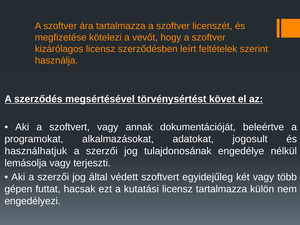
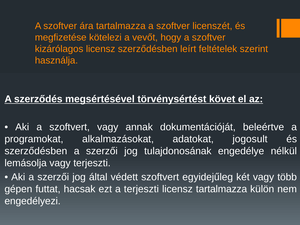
használhatjuk at (36, 151): használhatjuk -> szerződésben
a kutatási: kutatási -> terjeszti
